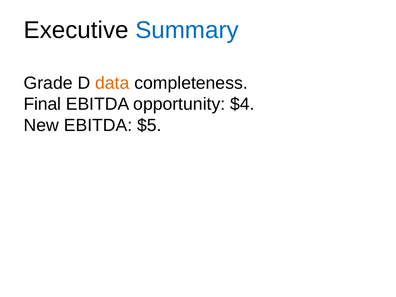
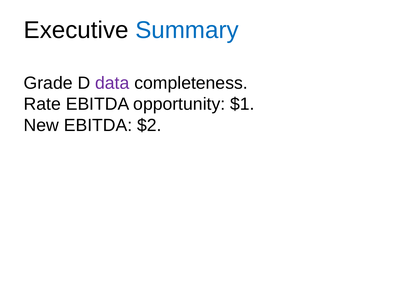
data colour: orange -> purple
Final: Final -> Rate
$4: $4 -> $1
$5: $5 -> $2
